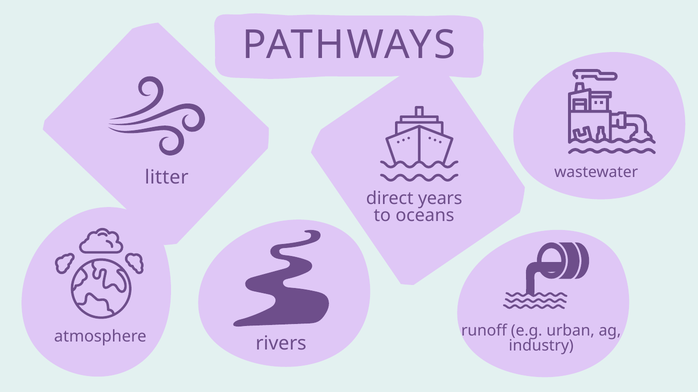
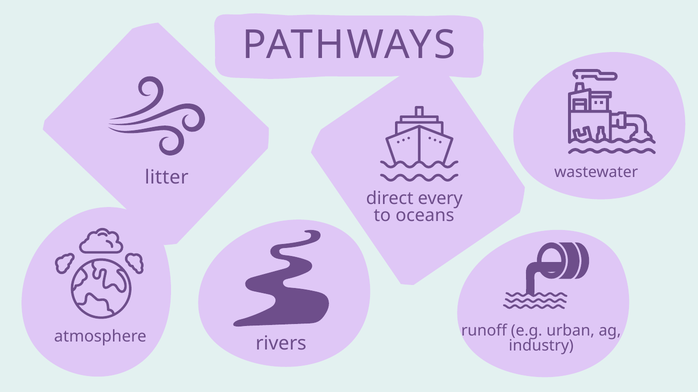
years: years -> every
